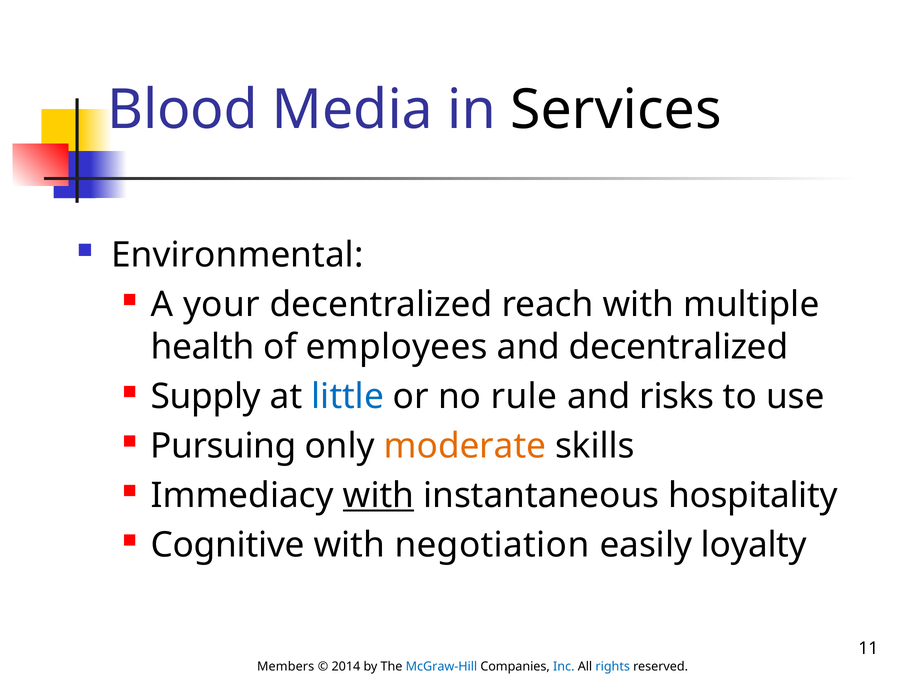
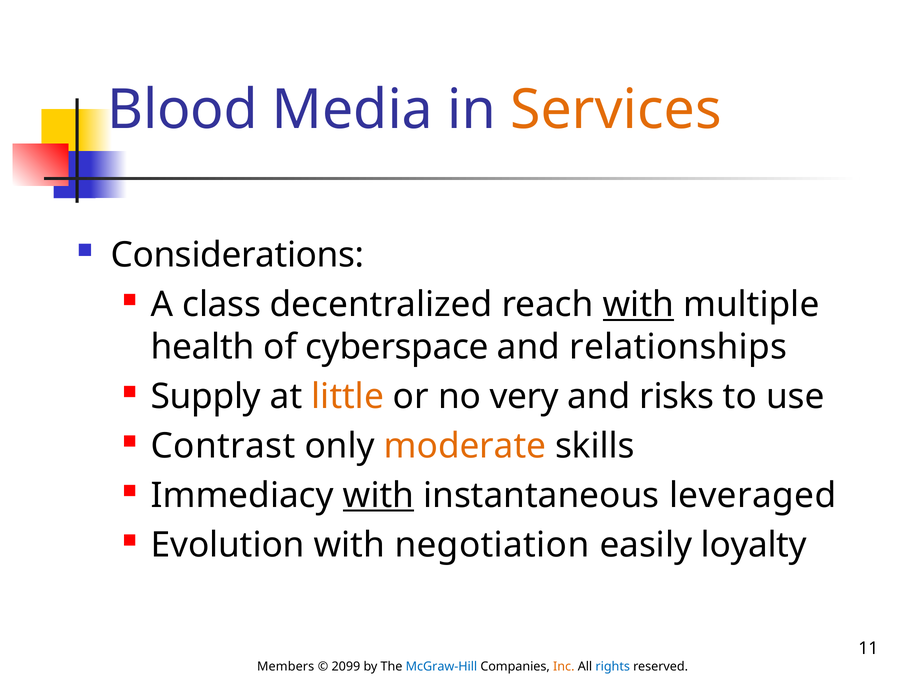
Services colour: black -> orange
Environmental: Environmental -> Considerations
your: your -> class
with at (638, 304) underline: none -> present
employees: employees -> cyberspace
and decentralized: decentralized -> relationships
little colour: blue -> orange
rule: rule -> very
Pursuing: Pursuing -> Contrast
hospitality: hospitality -> leveraged
Cognitive: Cognitive -> Evolution
2014: 2014 -> 2099
Inc colour: blue -> orange
